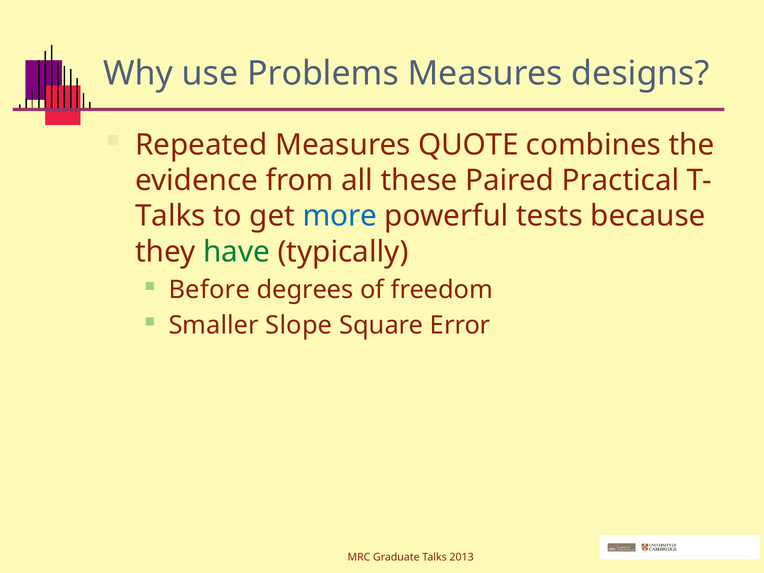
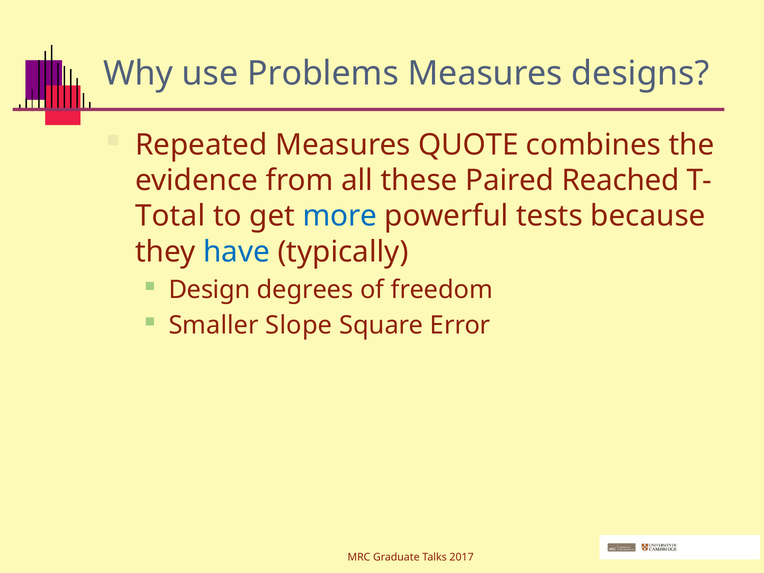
Practical: Practical -> Reached
Talks at (170, 216): Talks -> Total
have colour: green -> blue
Before: Before -> Design
2013: 2013 -> 2017
